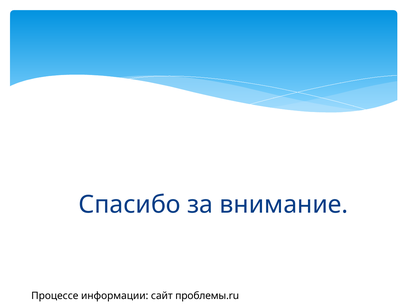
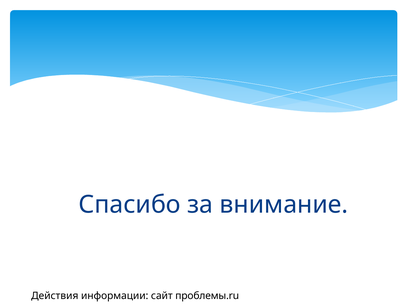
Процессе: Процессе -> Действия
